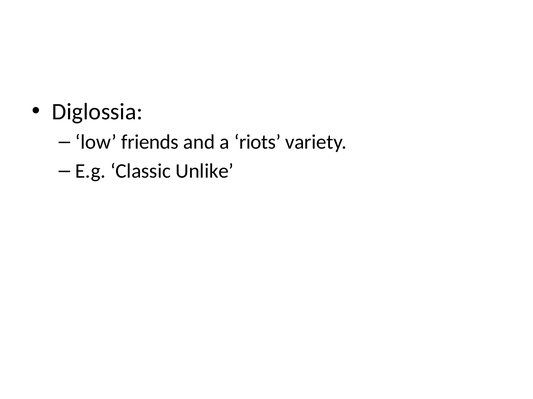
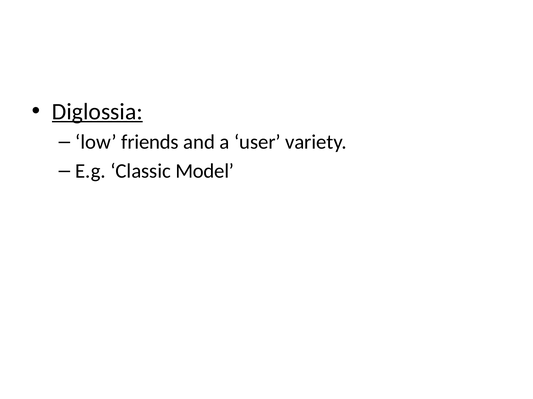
Diglossia underline: none -> present
riots: riots -> user
Unlike: Unlike -> Model
